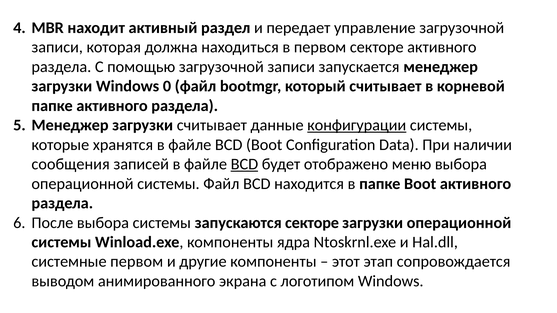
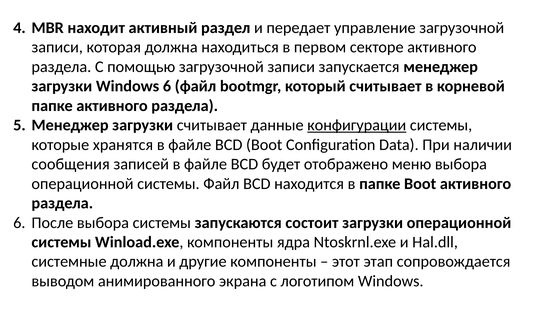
Windows 0: 0 -> 6
BCD at (244, 164) underline: present -> none
запускаются секторе: секторе -> состоит
системные первом: первом -> должна
